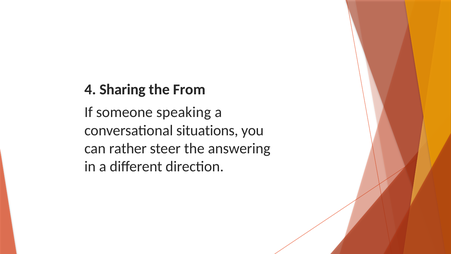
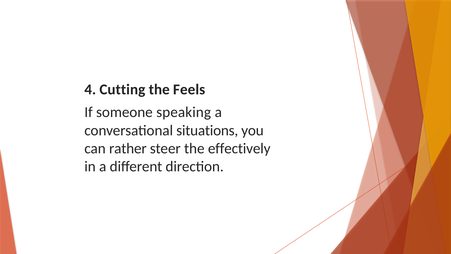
Sharing: Sharing -> Cutting
From: From -> Feels
answering: answering -> effectively
